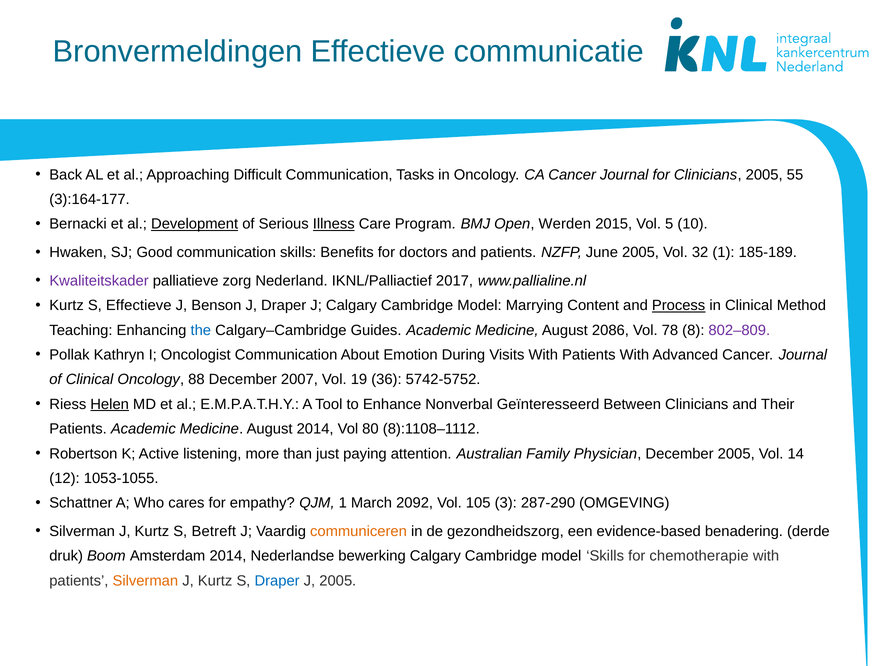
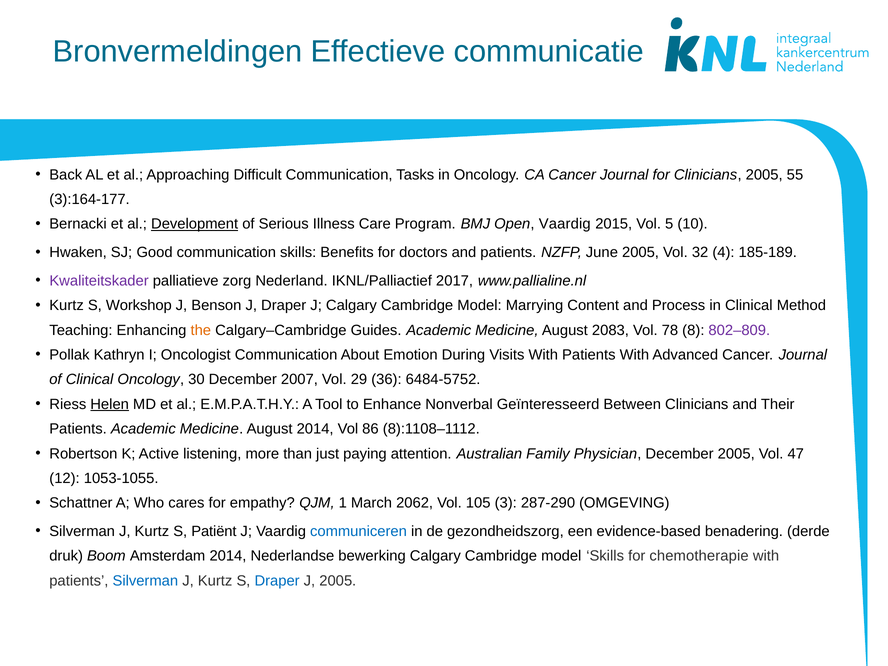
Illness underline: present -> none
Open Werden: Werden -> Vaardig
32 1: 1 -> 4
S Effectieve: Effectieve -> Workshop
Process underline: present -> none
the colour: blue -> orange
2086: 2086 -> 2083
88: 88 -> 30
19: 19 -> 29
5742-5752: 5742-5752 -> 6484-5752
80: 80 -> 86
14: 14 -> 47
2092: 2092 -> 2062
Betreft: Betreft -> Patiënt
communiceren colour: orange -> blue
Silverman at (145, 581) colour: orange -> blue
